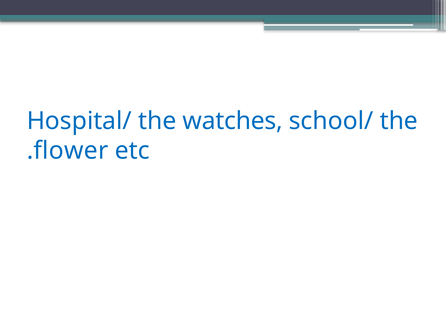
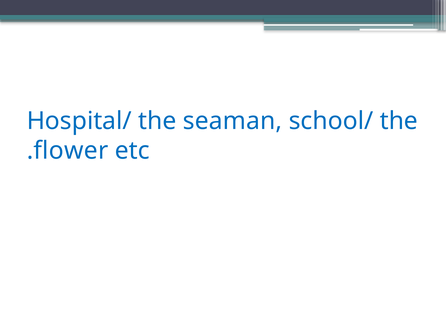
watches: watches -> seaman
